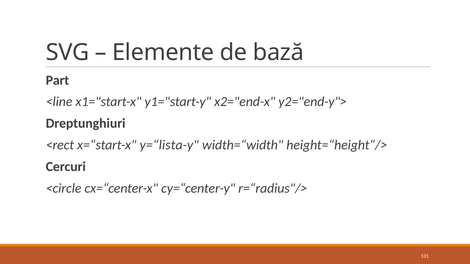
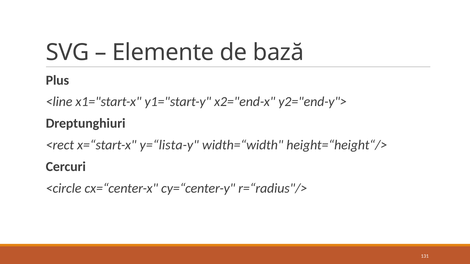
Part: Part -> Plus
